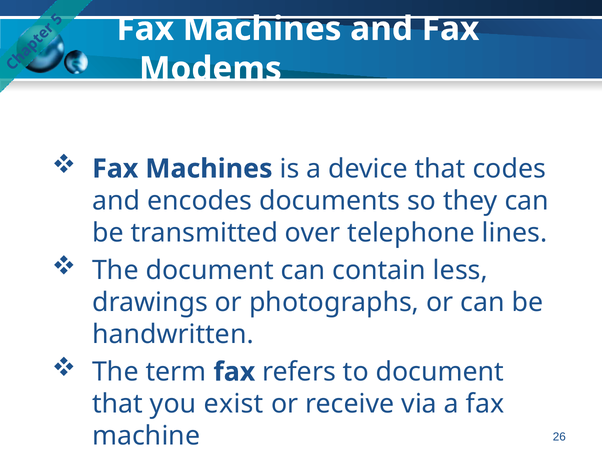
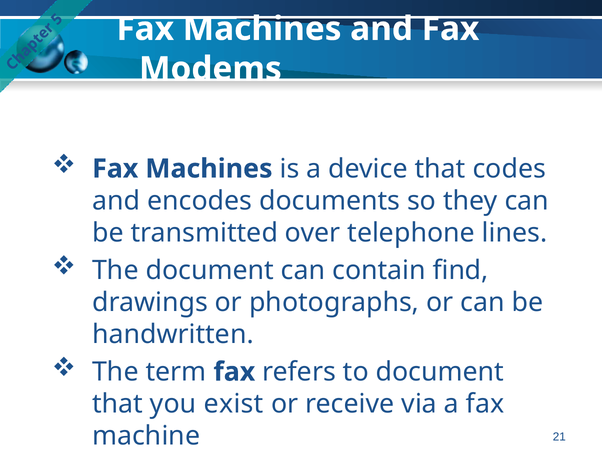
less: less -> find
26: 26 -> 21
